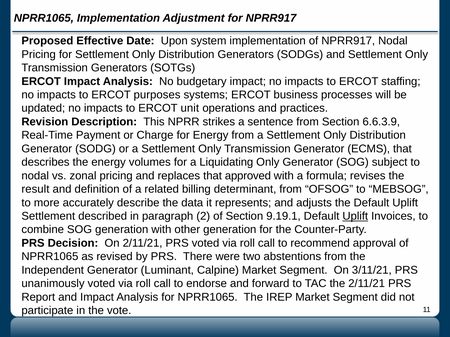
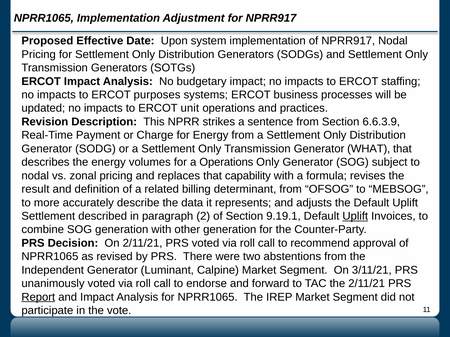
ECMS: ECMS -> WHAT
a Liquidating: Liquidating -> Operations
approved: approved -> capability
Report underline: none -> present
